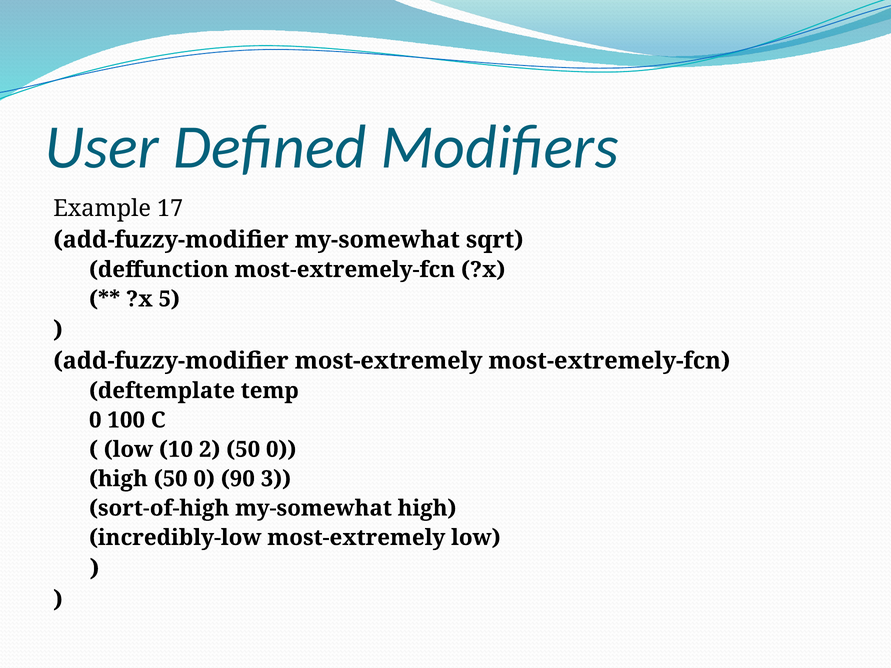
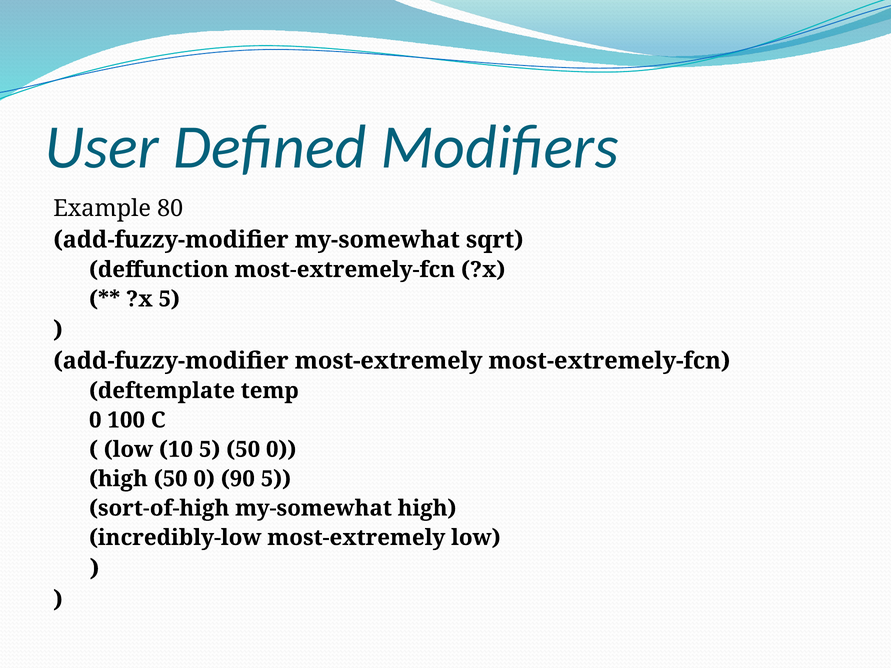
17: 17 -> 80
10 2: 2 -> 5
90 3: 3 -> 5
